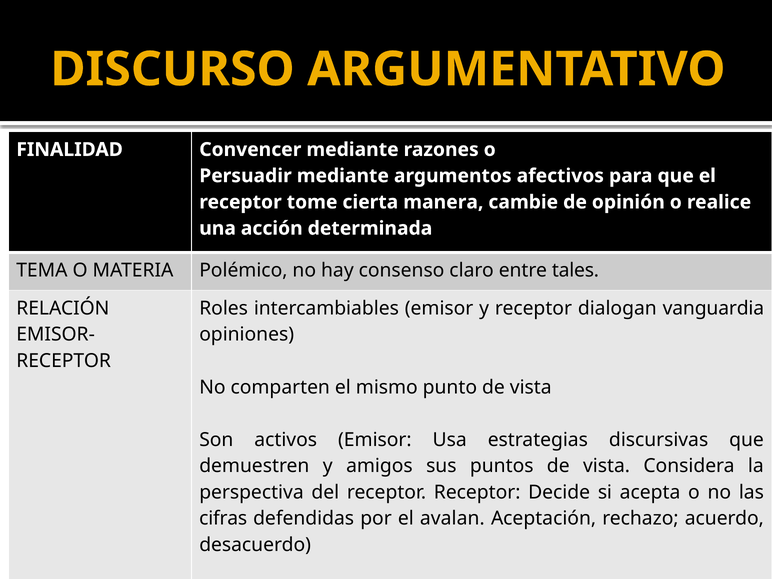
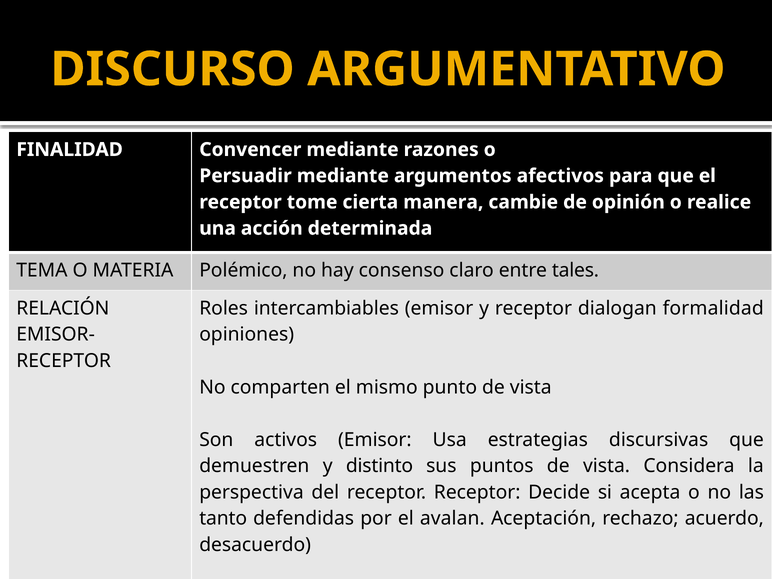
dialogan vanguardia: vanguardia -> formalidad
amigos: amigos -> distinto
cifras: cifras -> tanto
